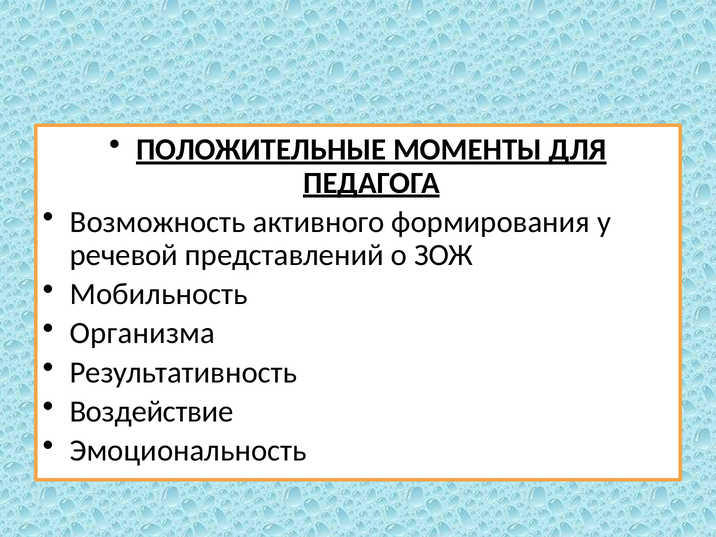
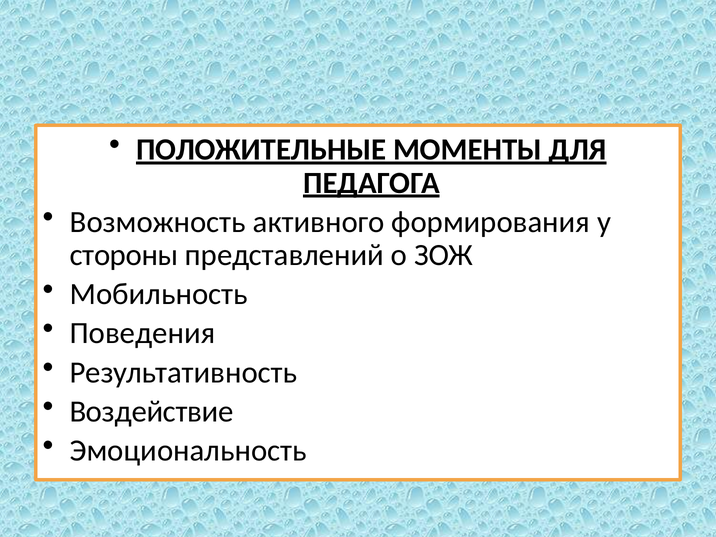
речевой: речевой -> стороны
Организма: Организма -> Поведения
